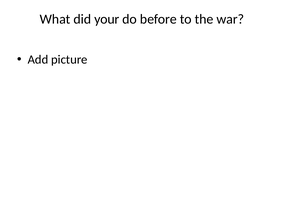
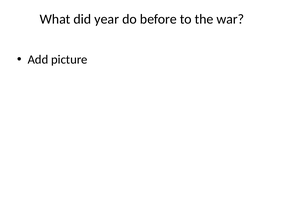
your: your -> year
